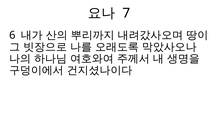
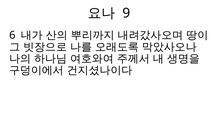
7: 7 -> 9
